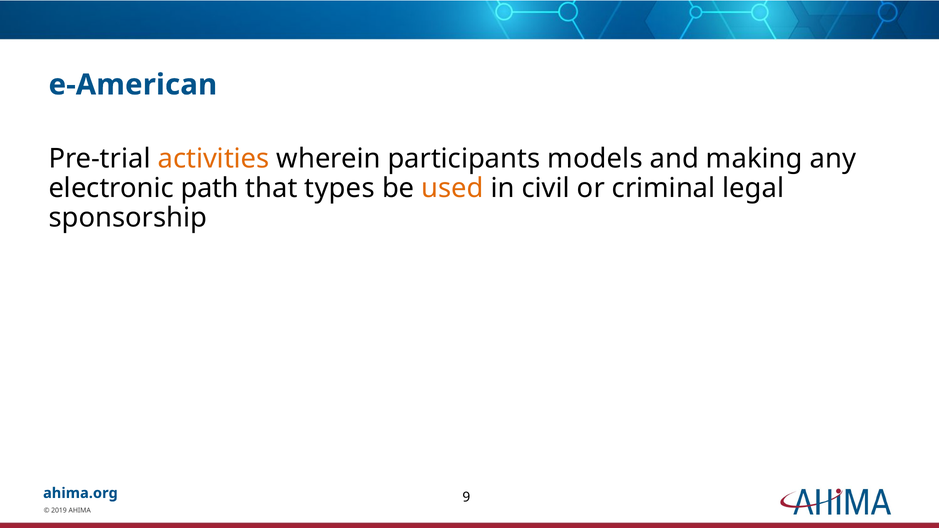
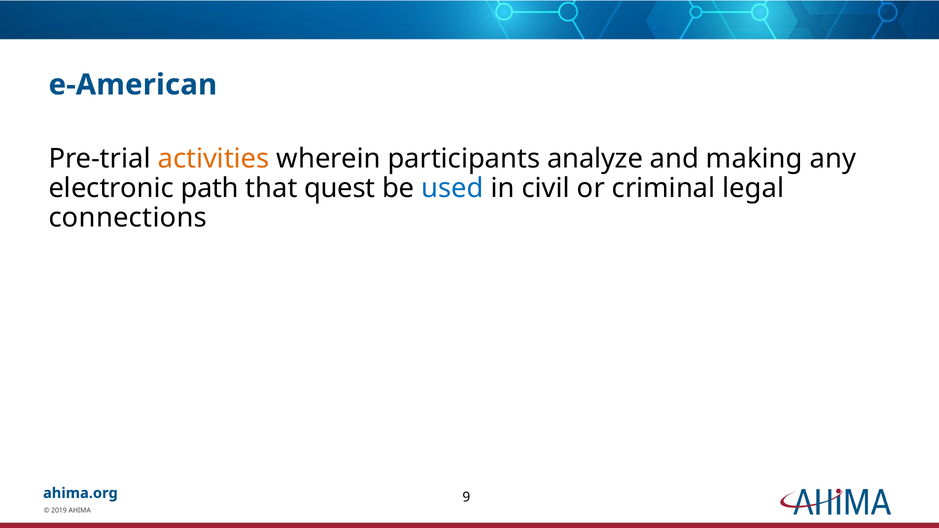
models: models -> analyze
types: types -> quest
used colour: orange -> blue
sponsorship: sponsorship -> connections
